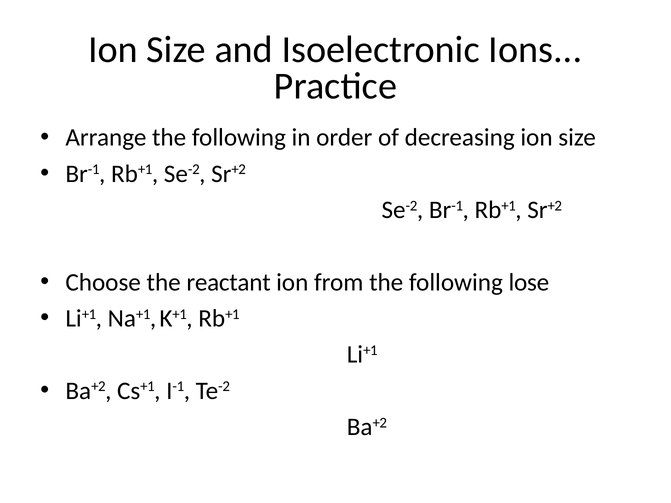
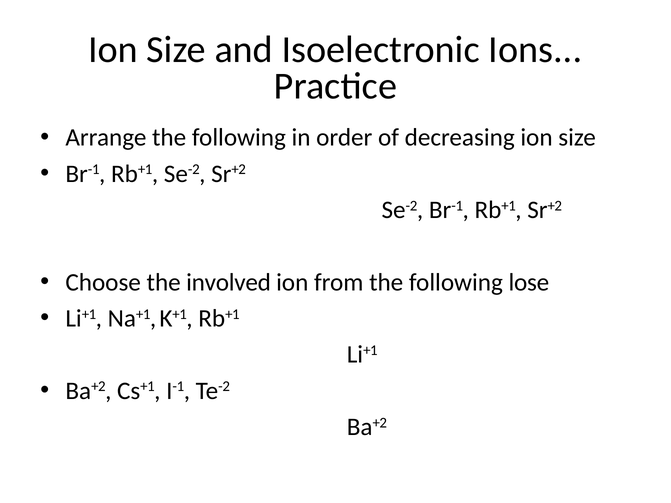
reactant: reactant -> involved
